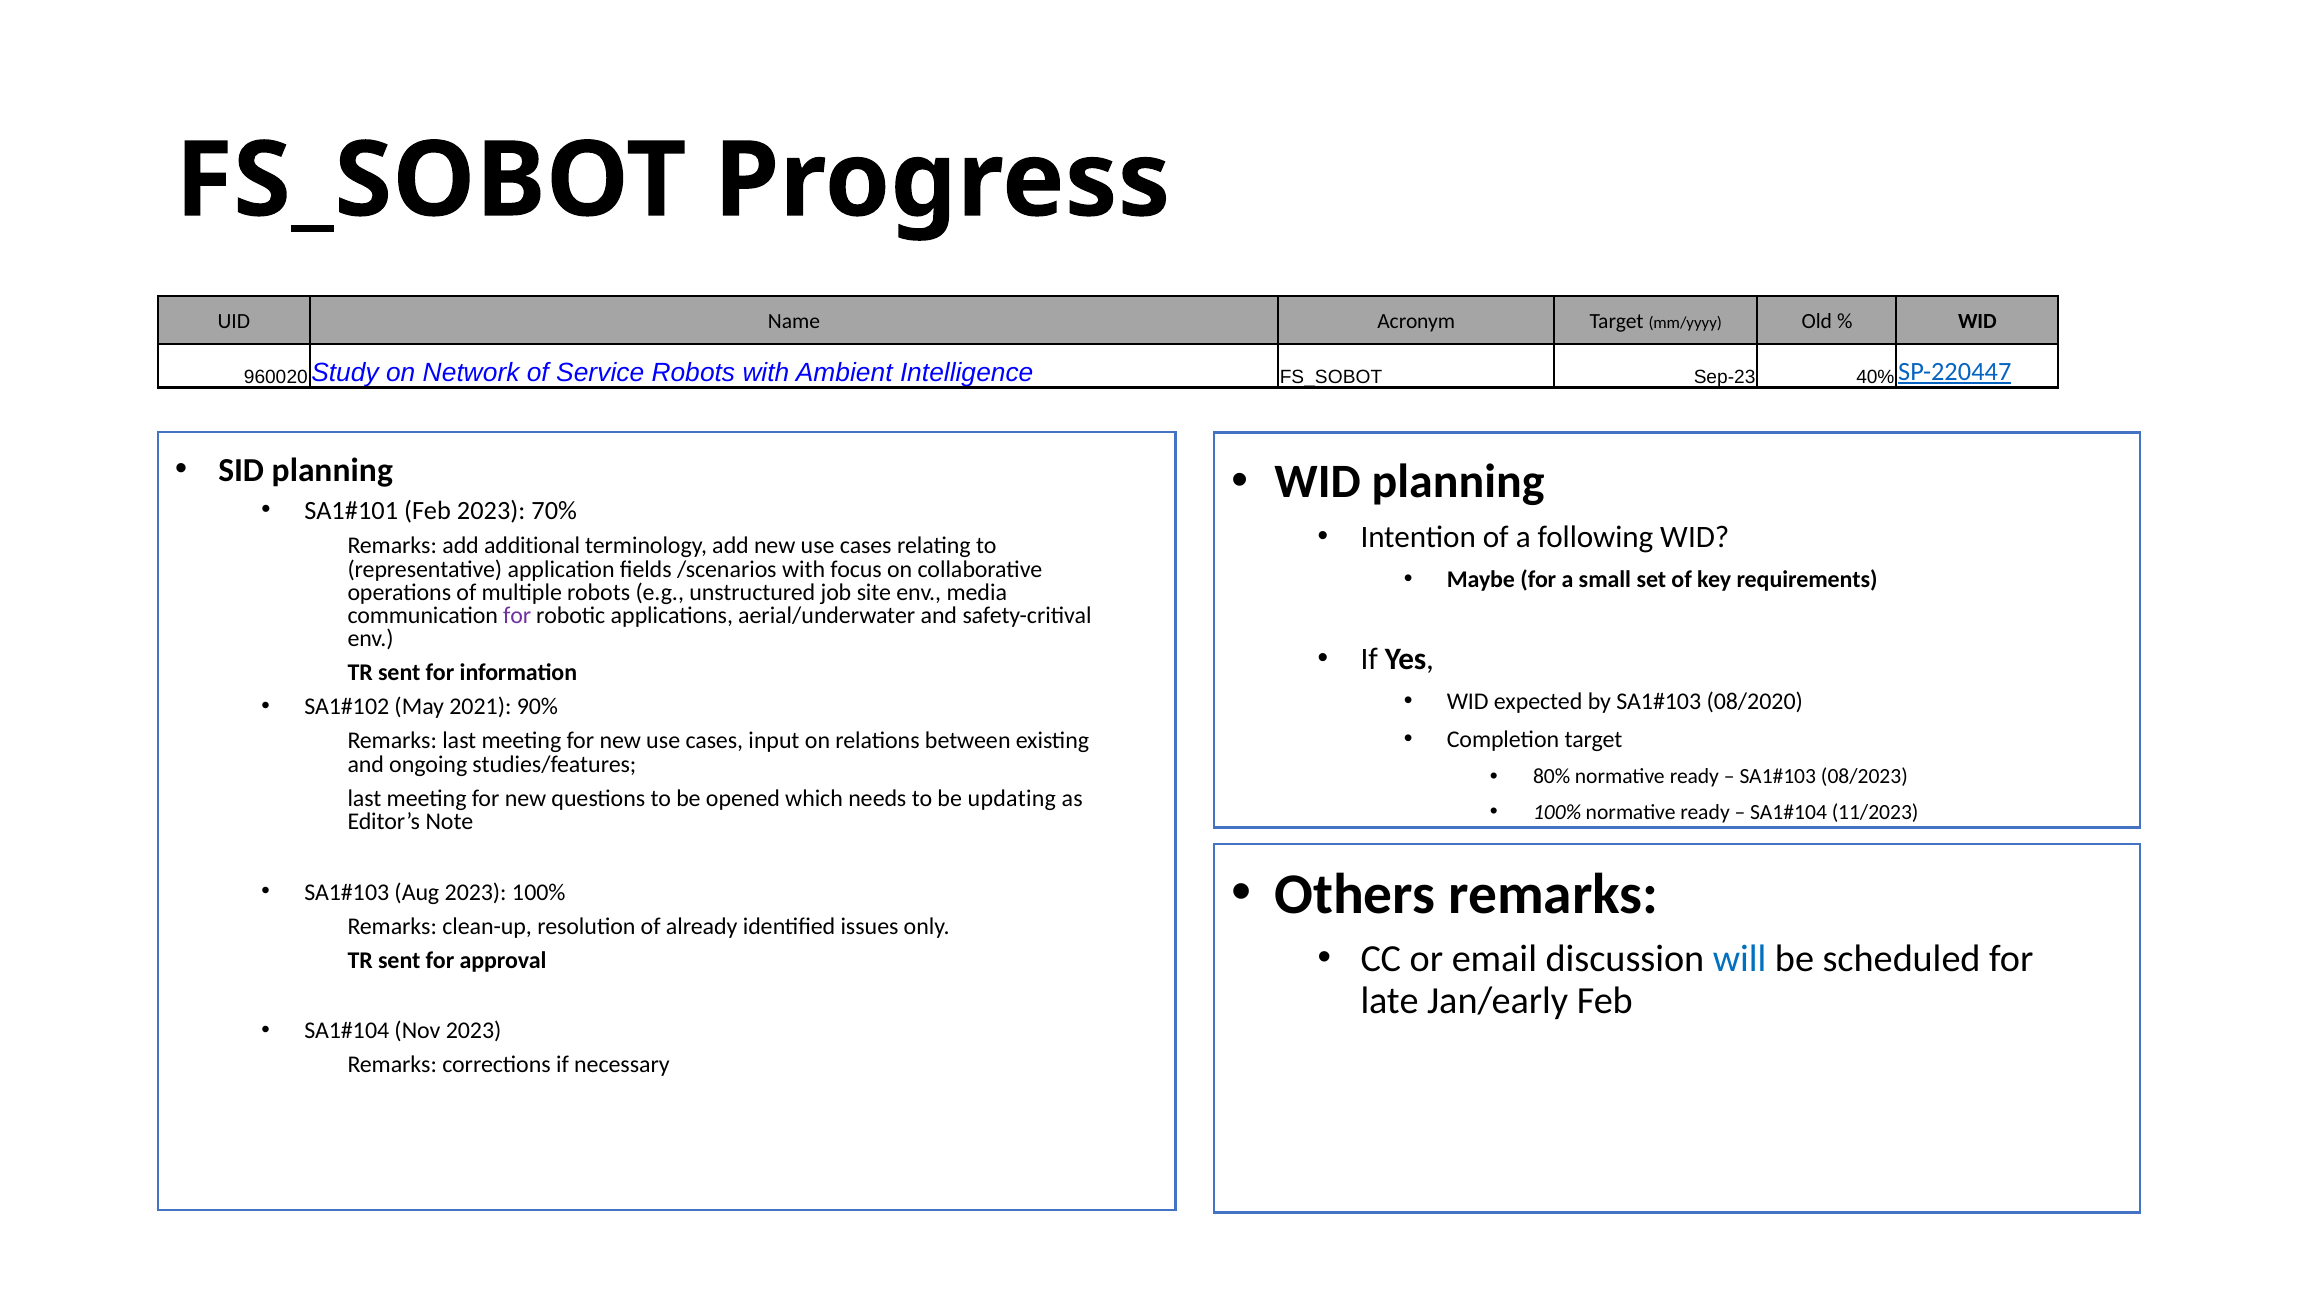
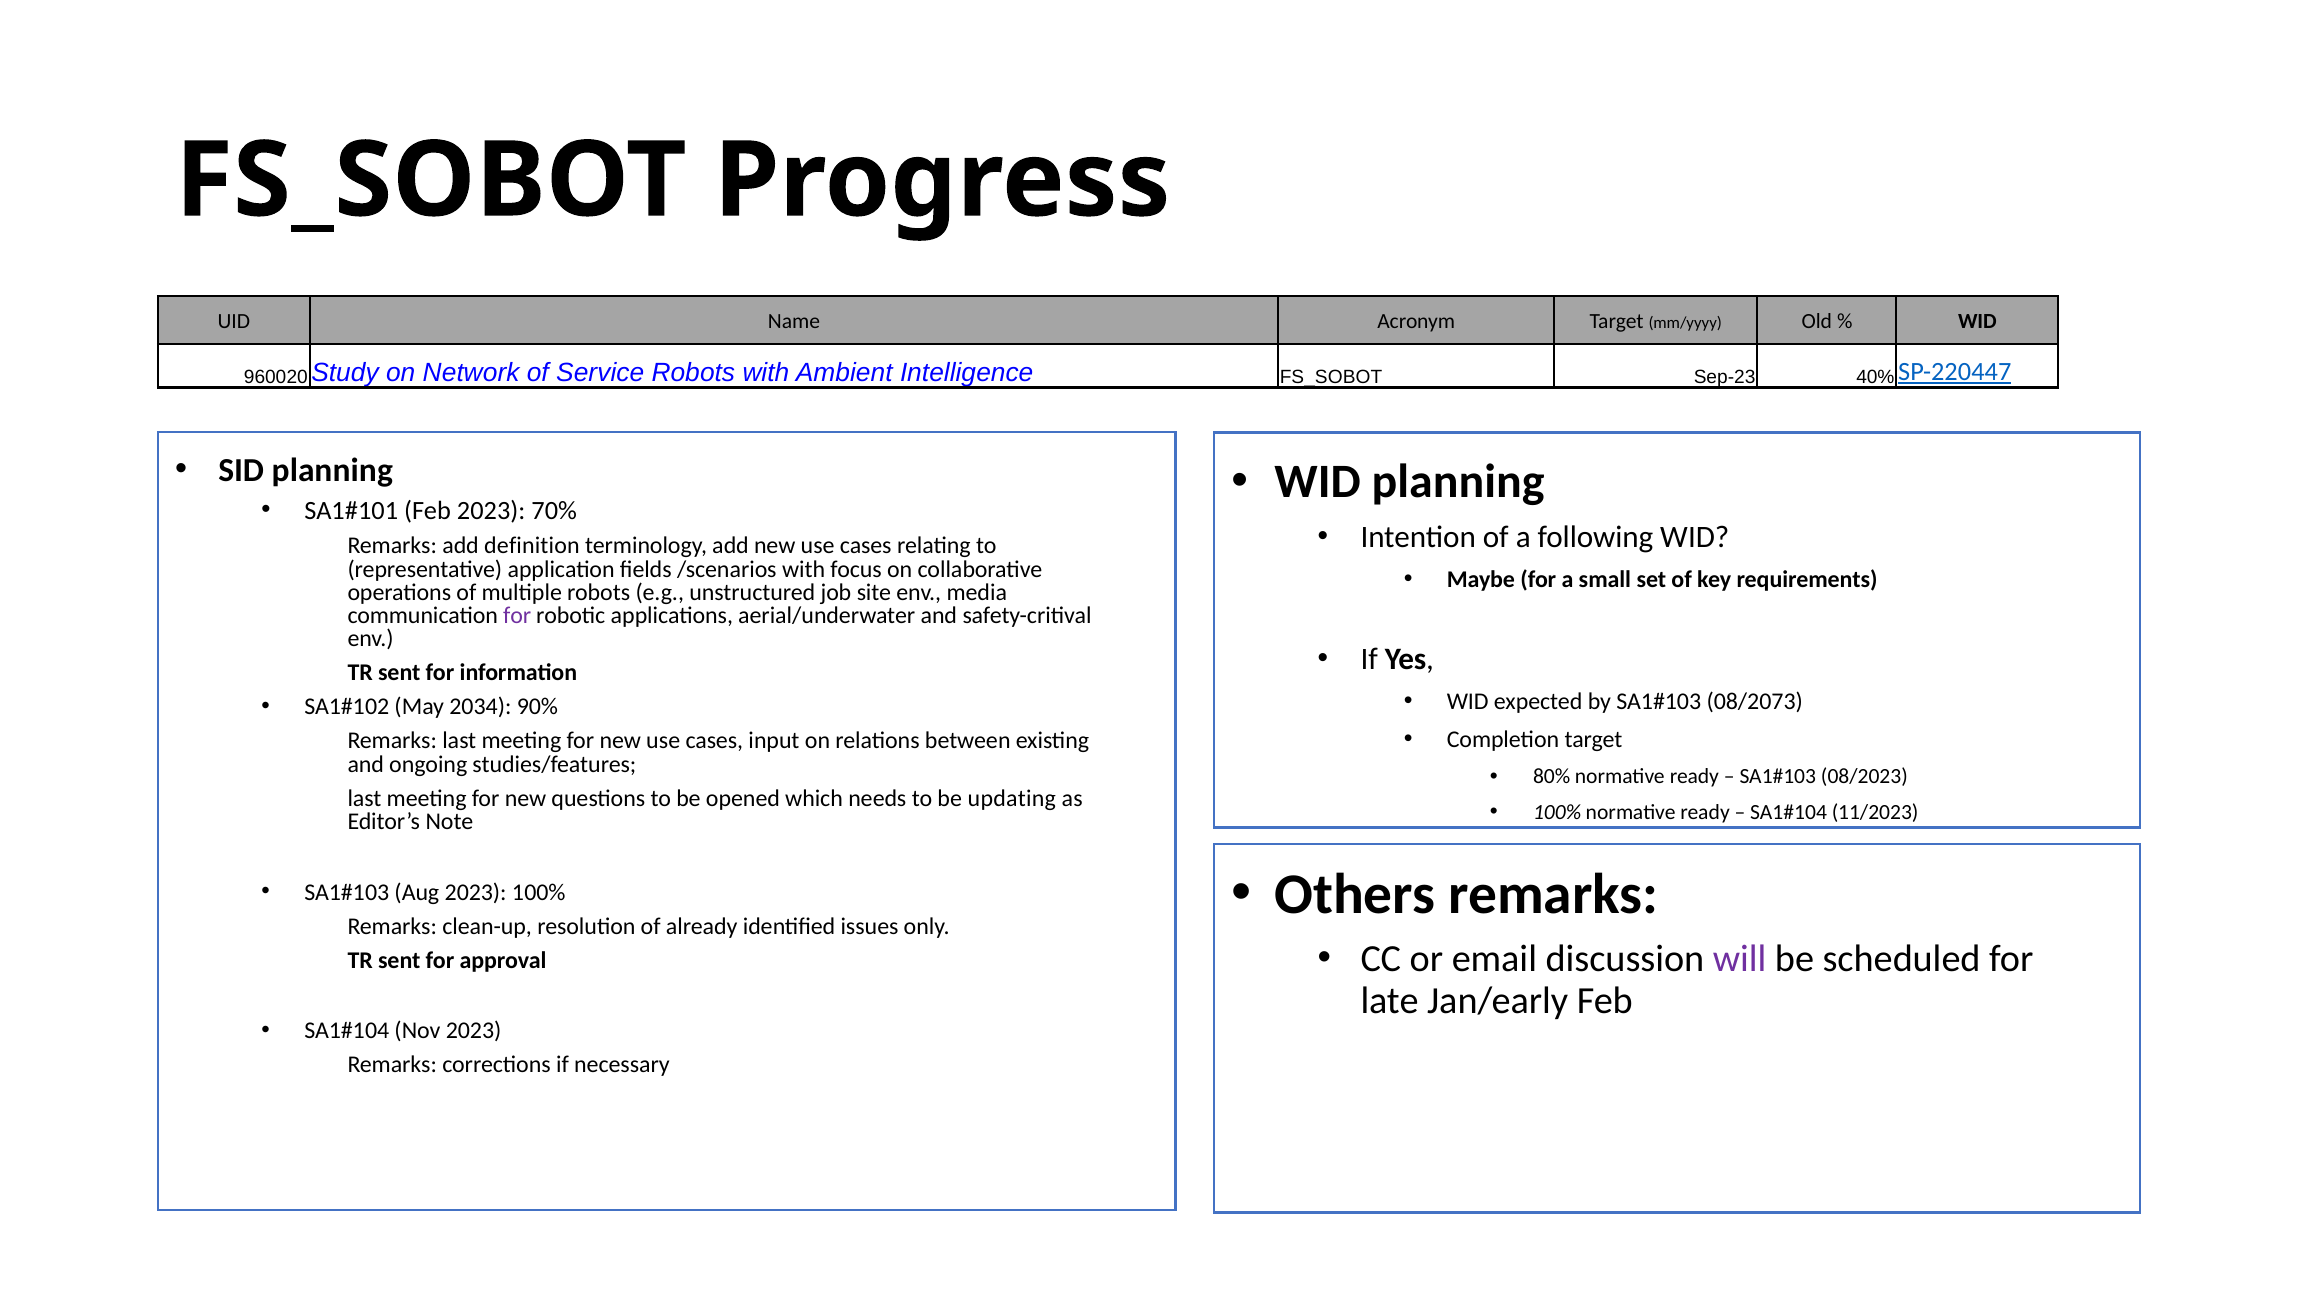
additional: additional -> definition
08/2020: 08/2020 -> 08/2073
2021: 2021 -> 2034
will colour: blue -> purple
